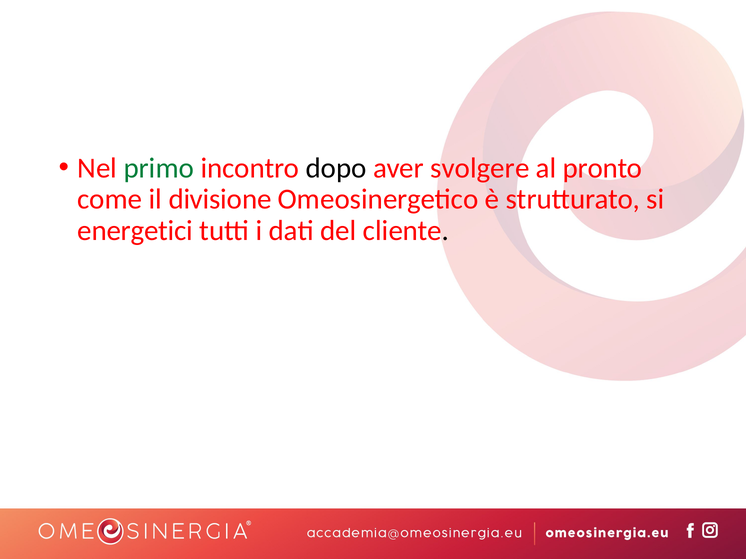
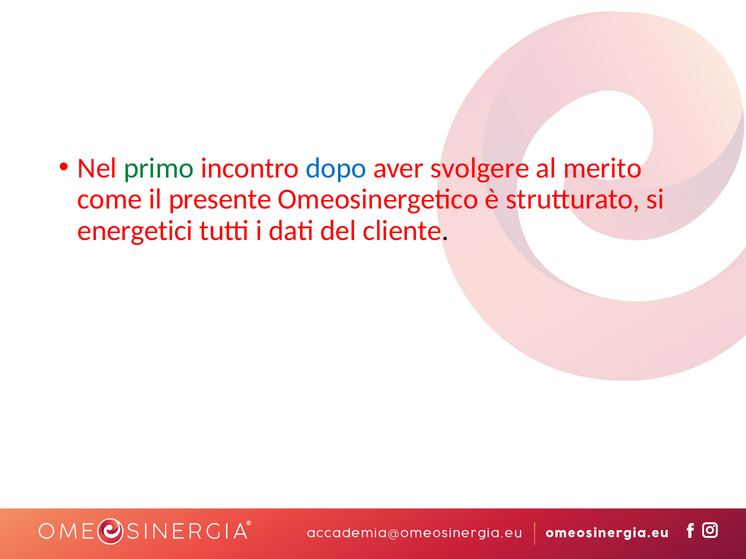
dopo colour: black -> blue
pronto: pronto -> merito
divisione: divisione -> presente
